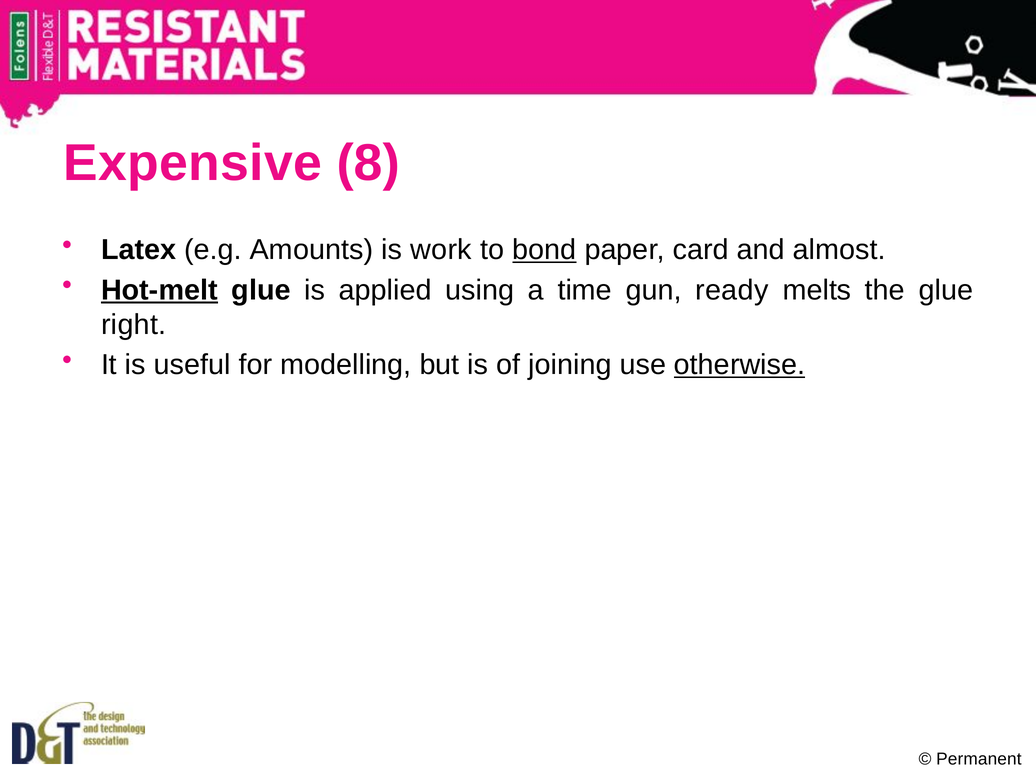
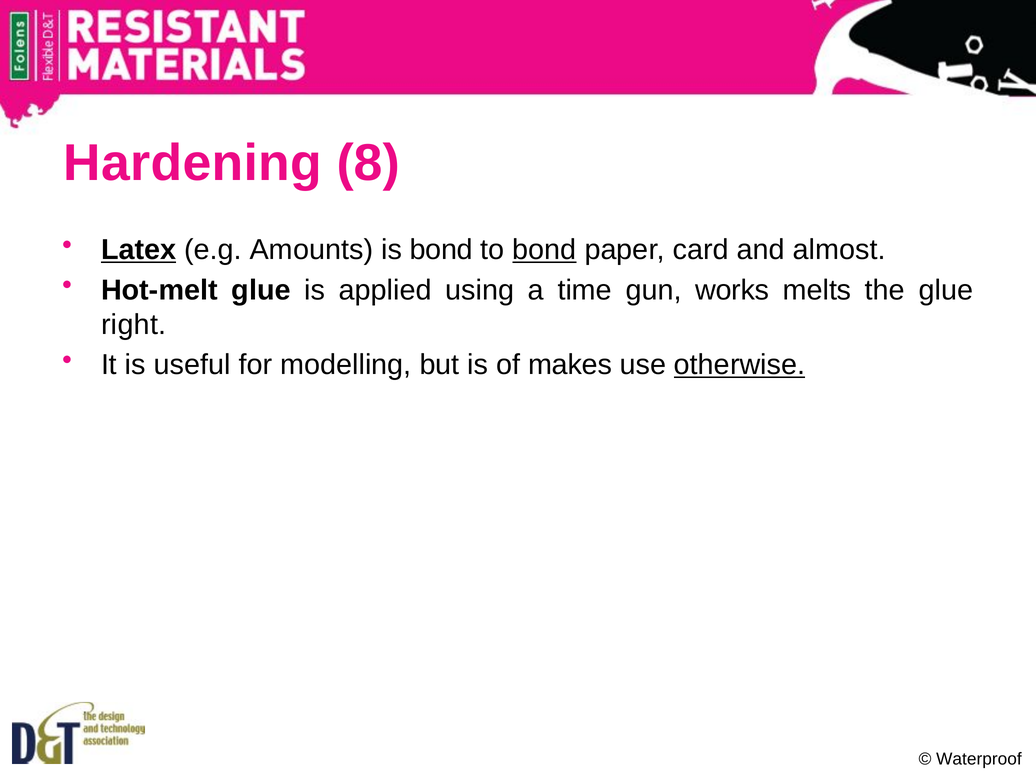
Expensive: Expensive -> Hardening
Latex underline: none -> present
is work: work -> bond
Hot-melt underline: present -> none
ready: ready -> works
joining: joining -> makes
Permanent: Permanent -> Waterproof
